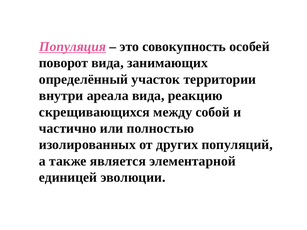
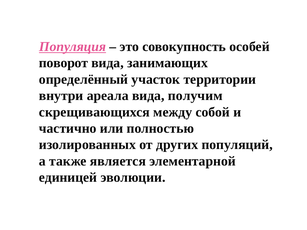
реакцию: реакцию -> получим
